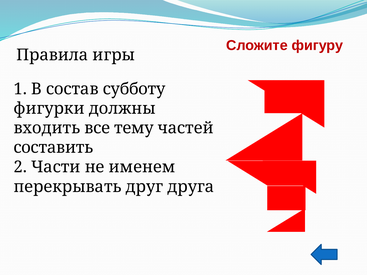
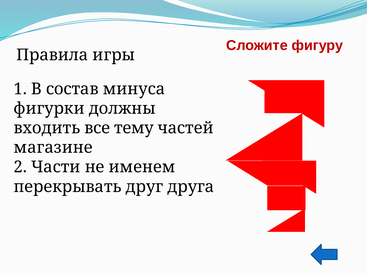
субботу: субботу -> минуса
составить: составить -> магазине
